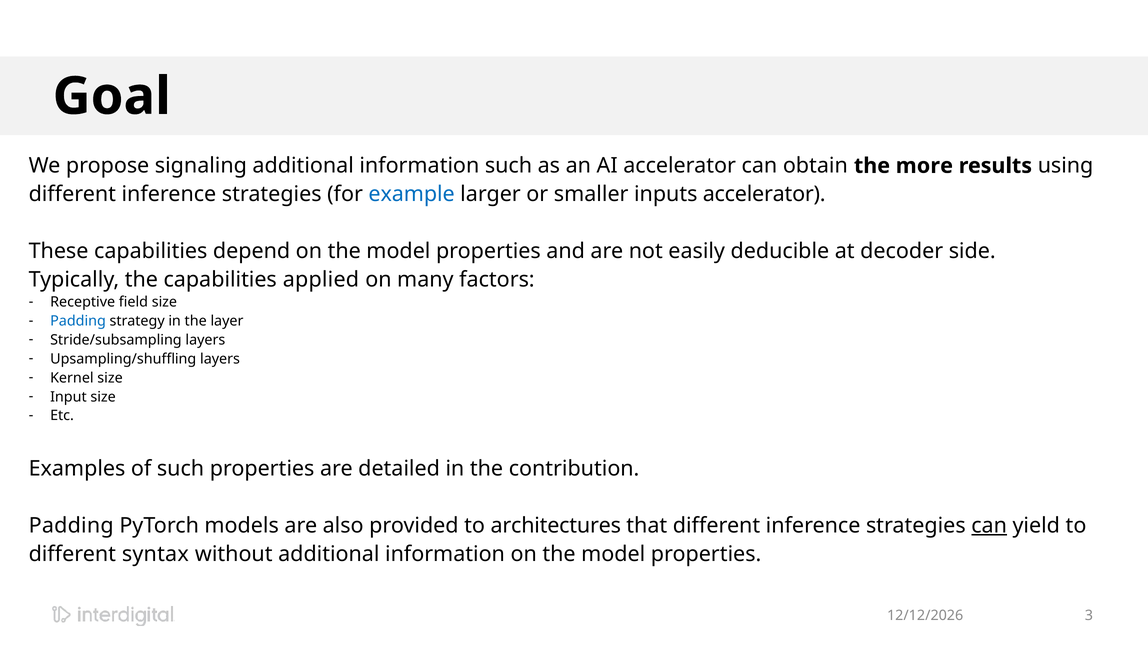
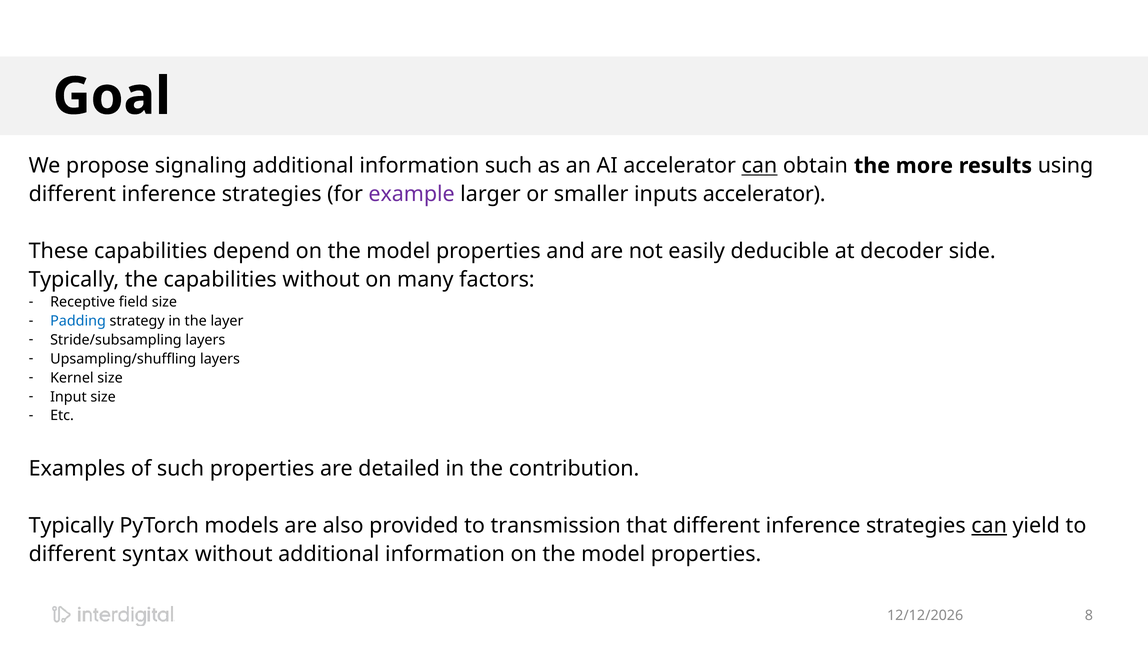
can at (759, 166) underline: none -> present
example colour: blue -> purple
capabilities applied: applied -> without
Padding at (71, 525): Padding -> Typically
architectures: architectures -> transmission
3: 3 -> 8
